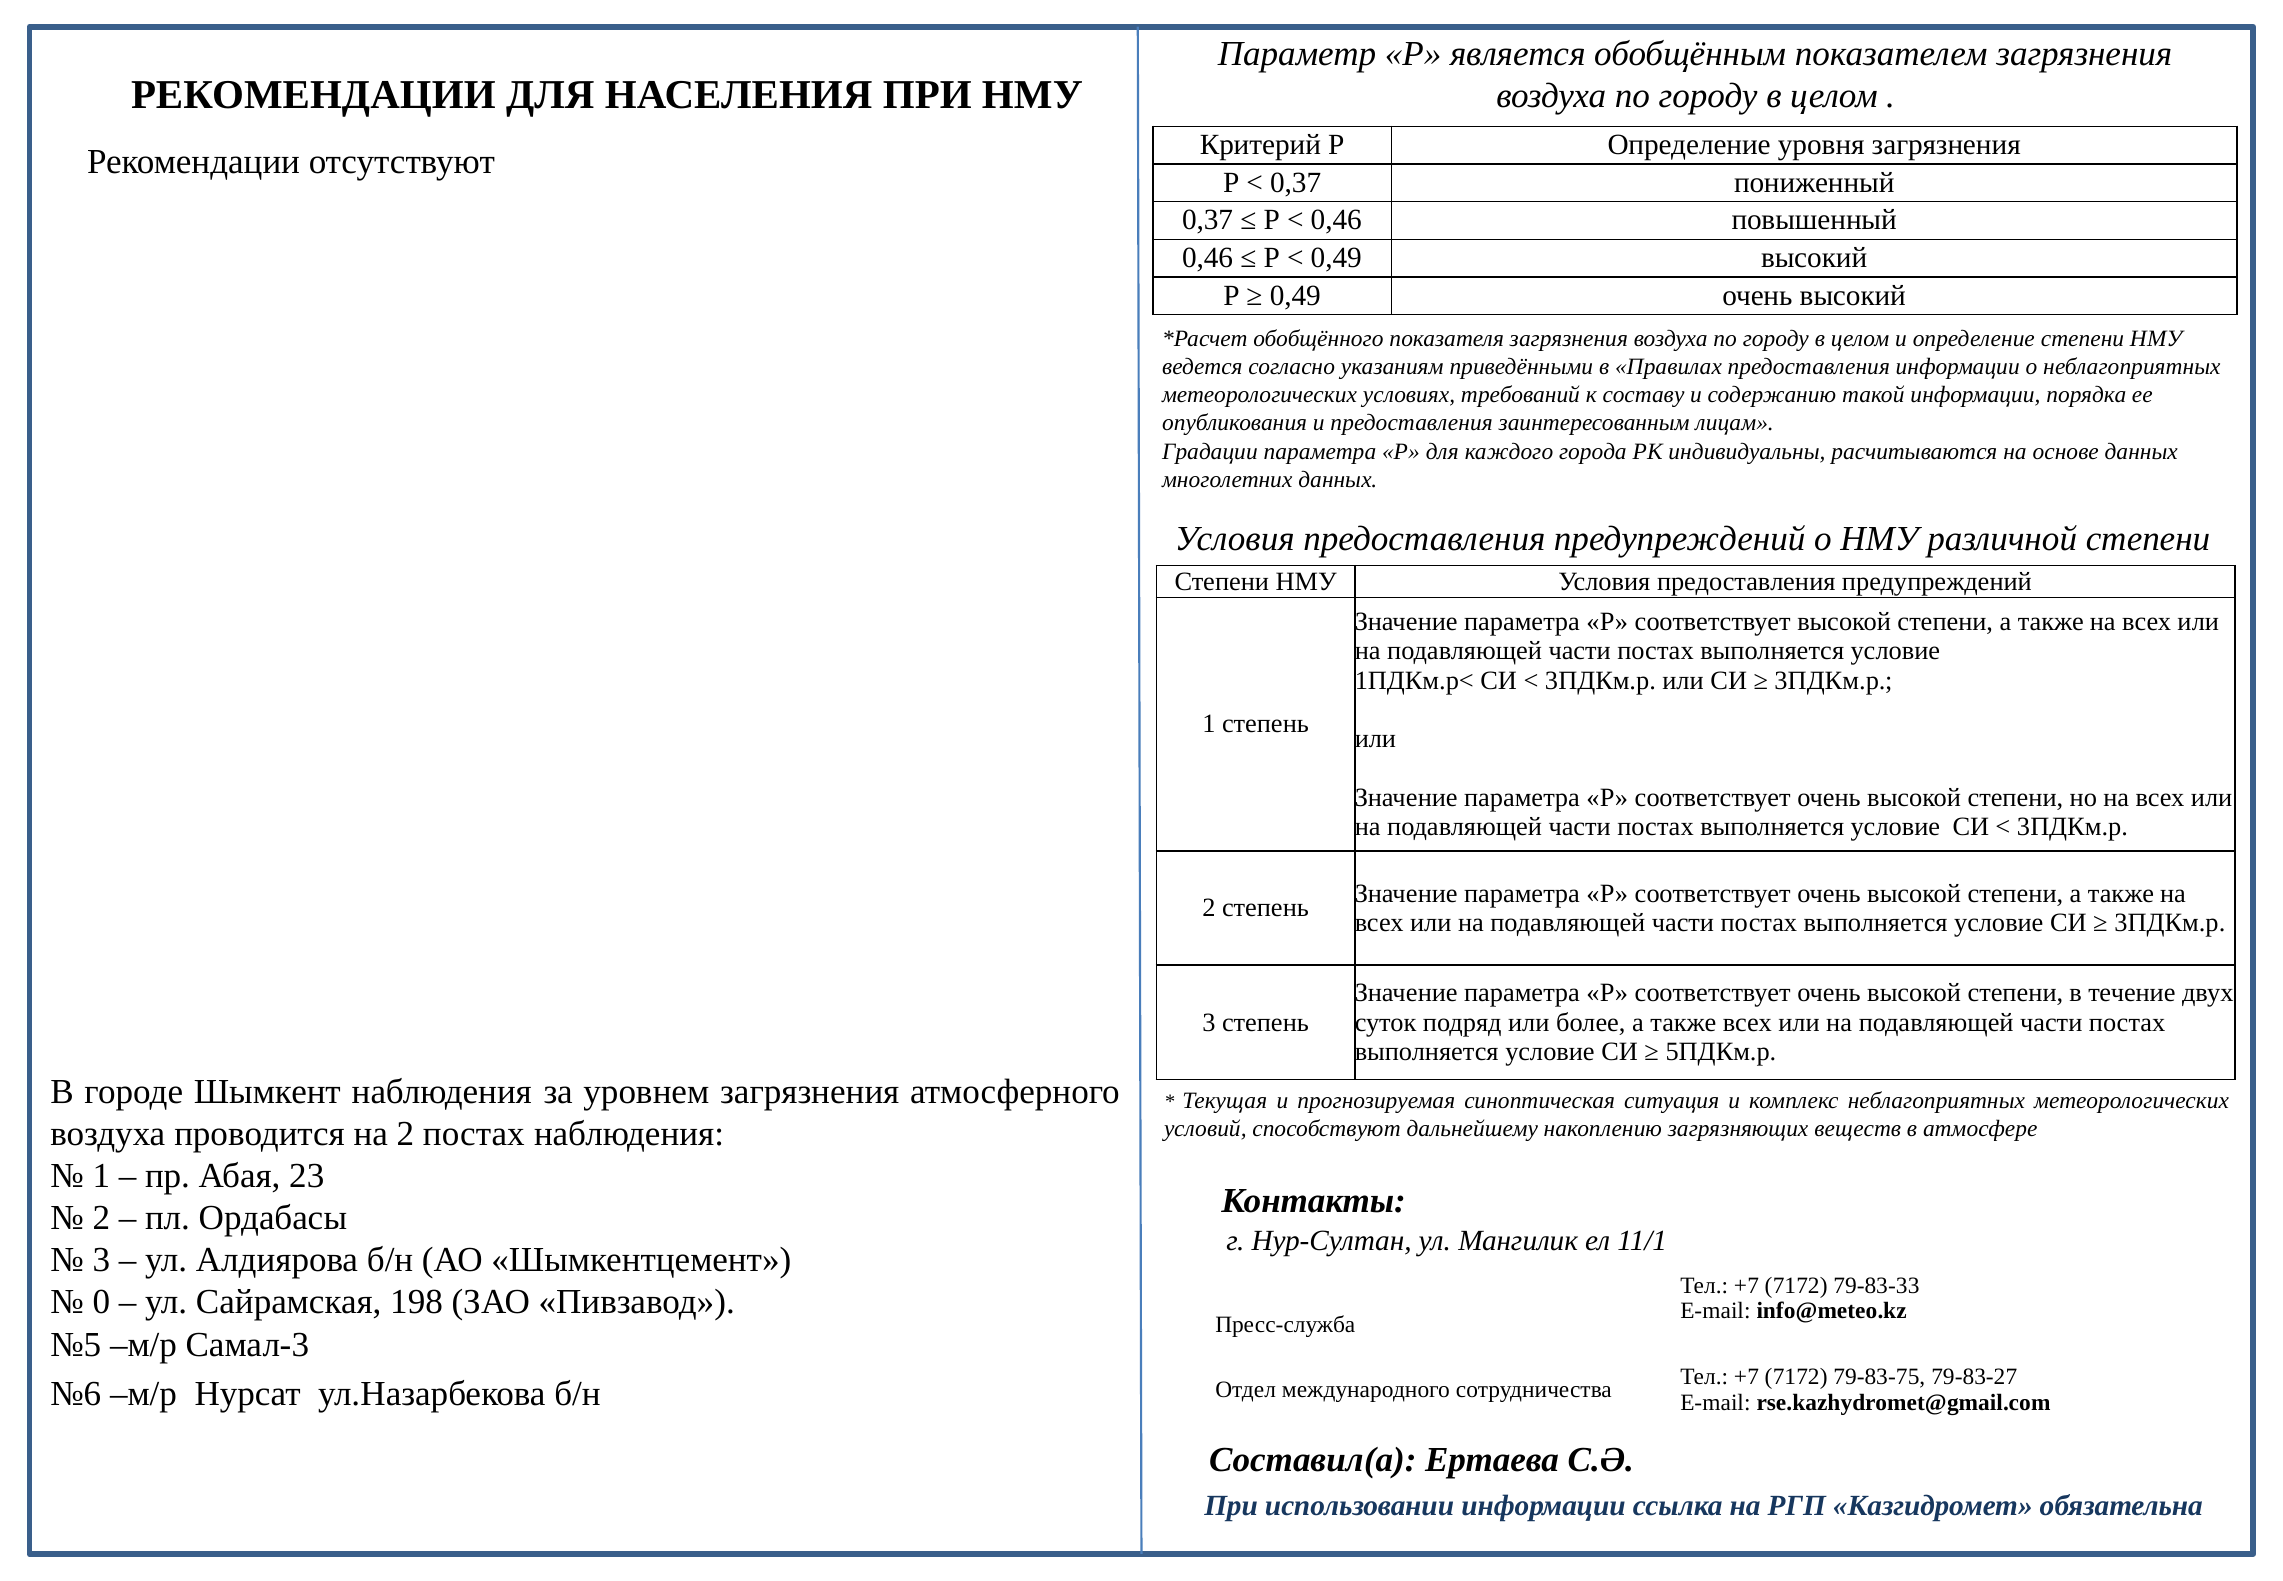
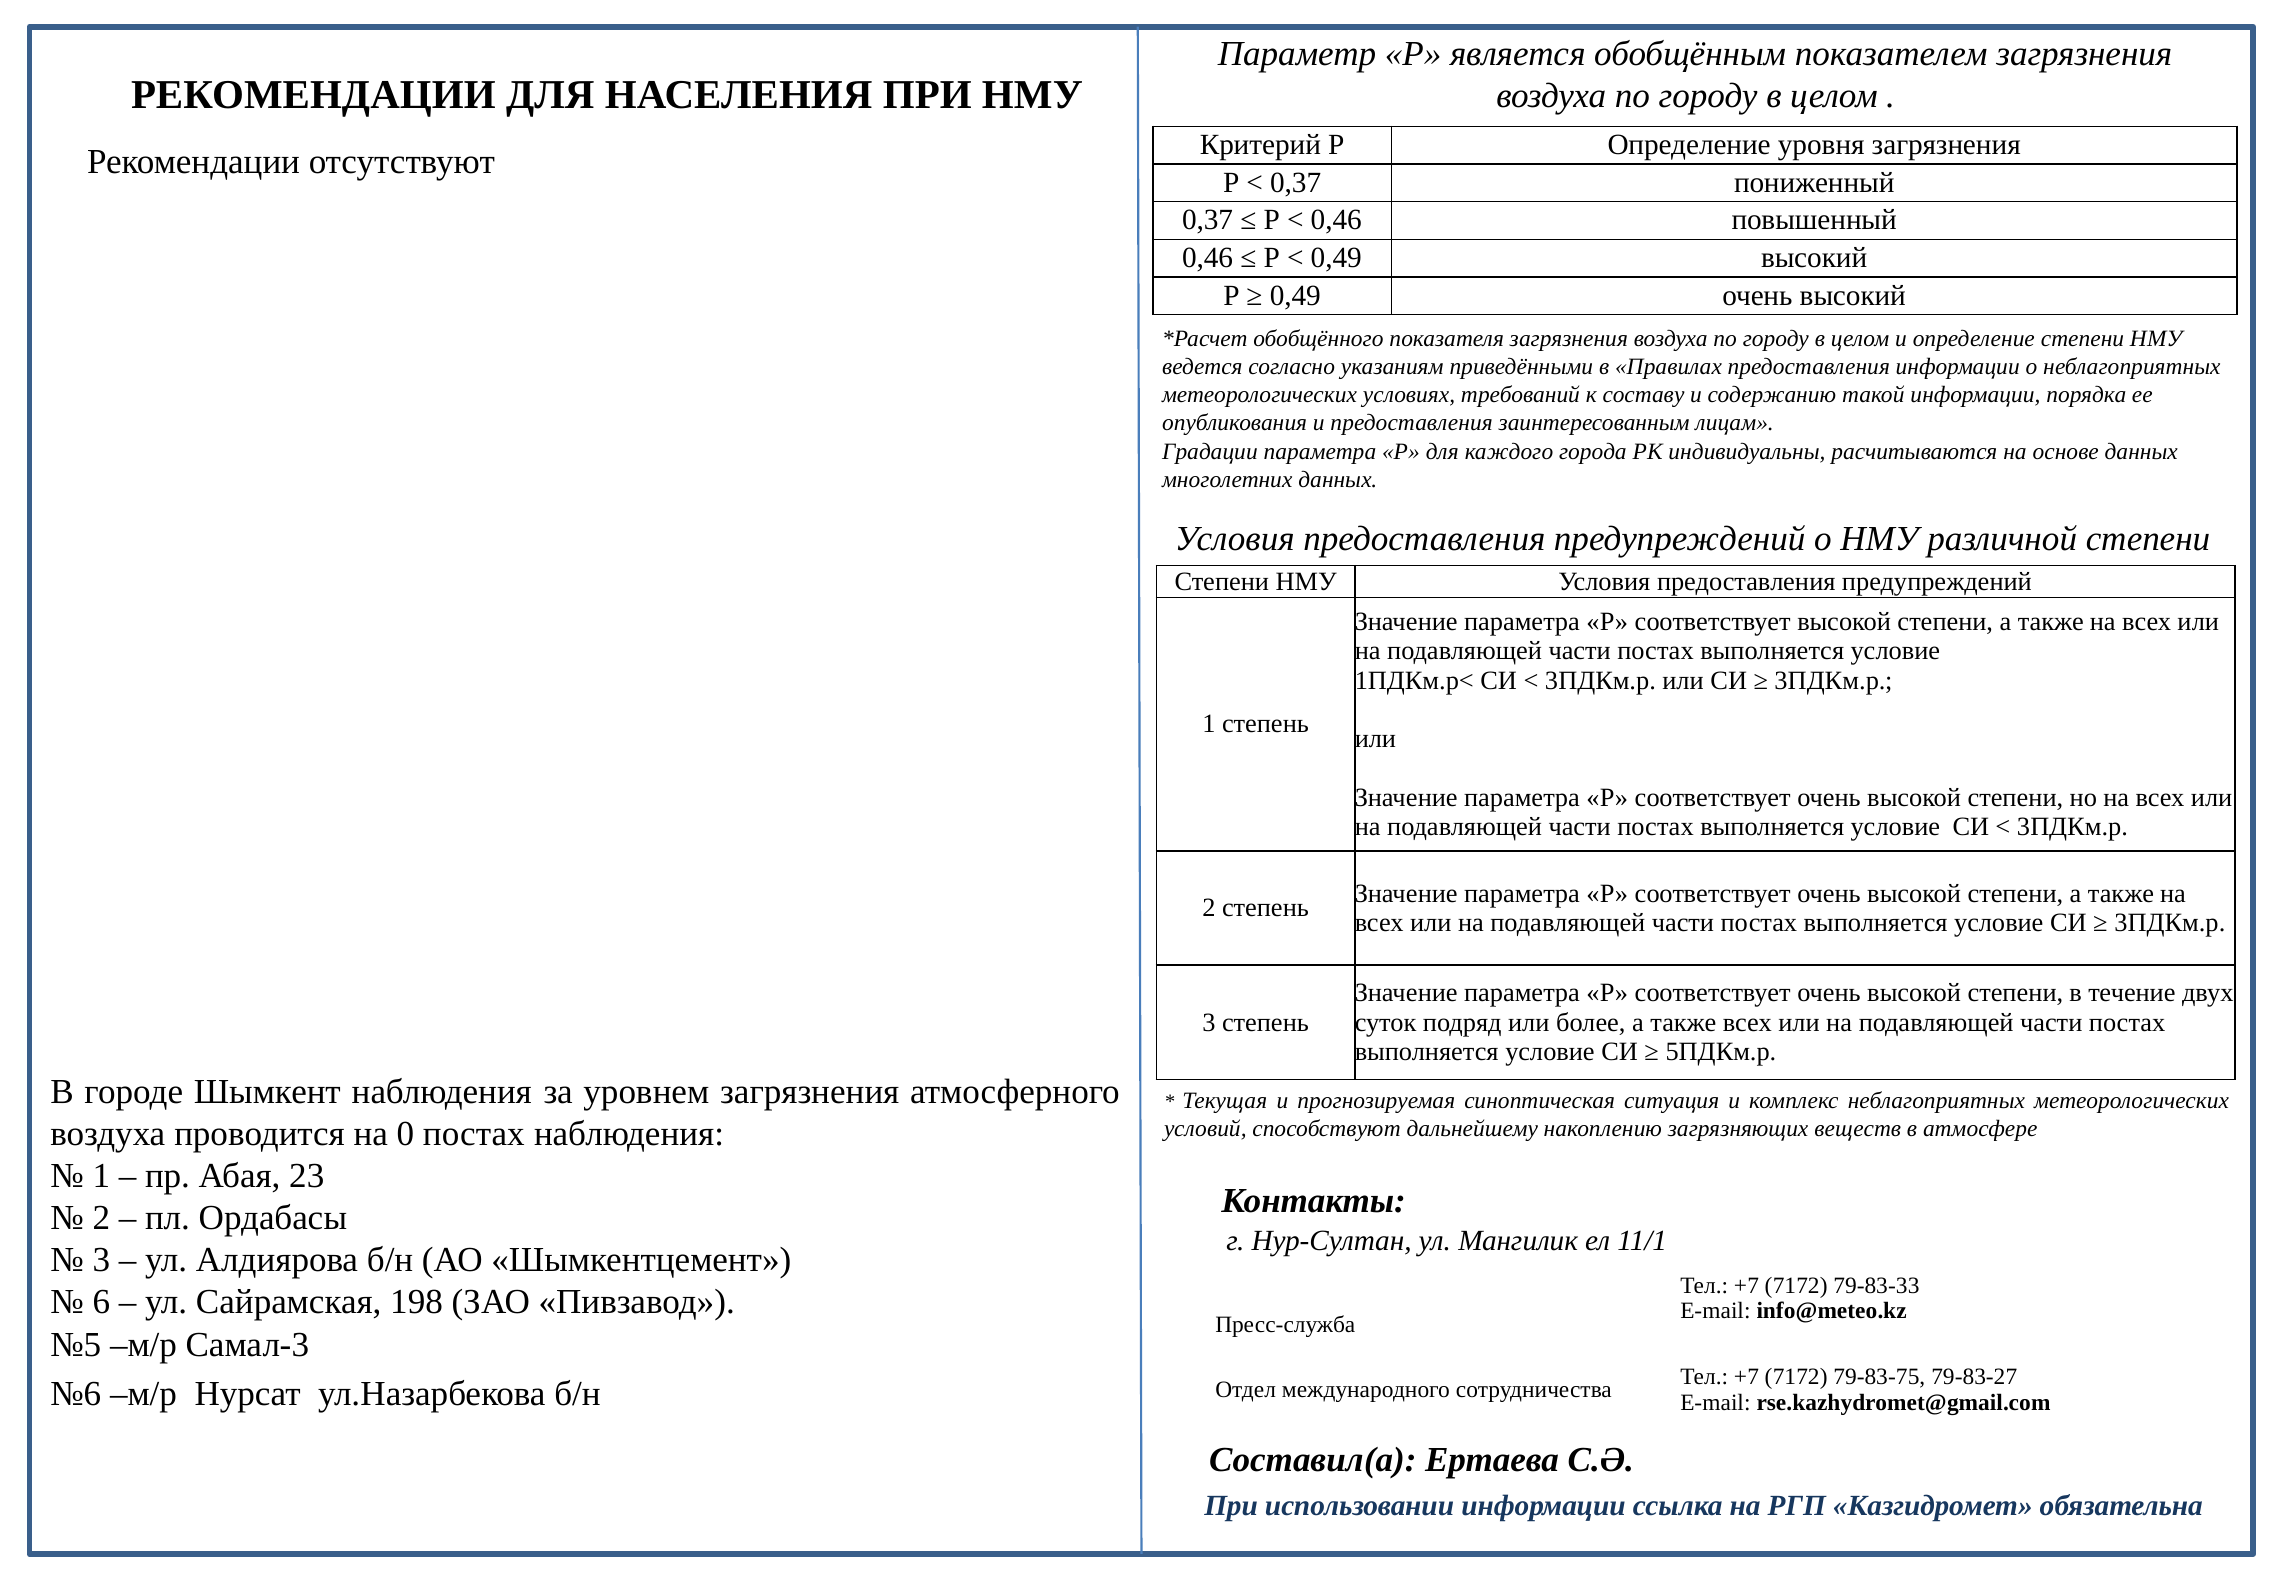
на 2: 2 -> 0
0: 0 -> 6
